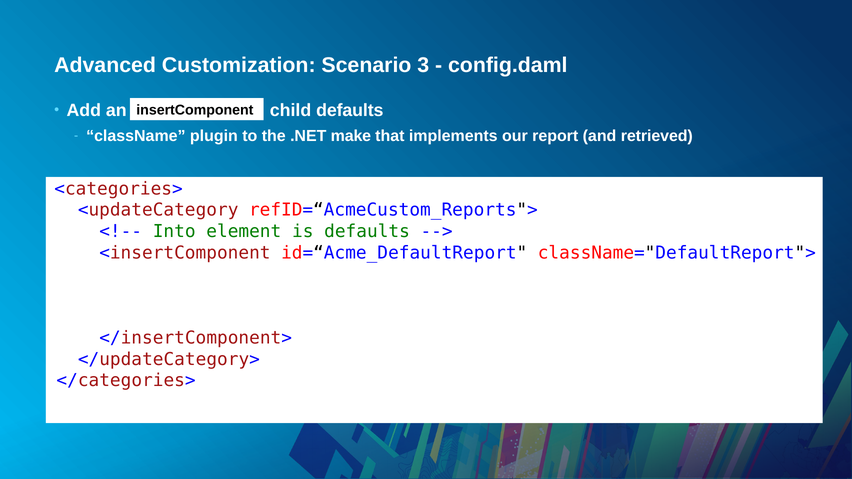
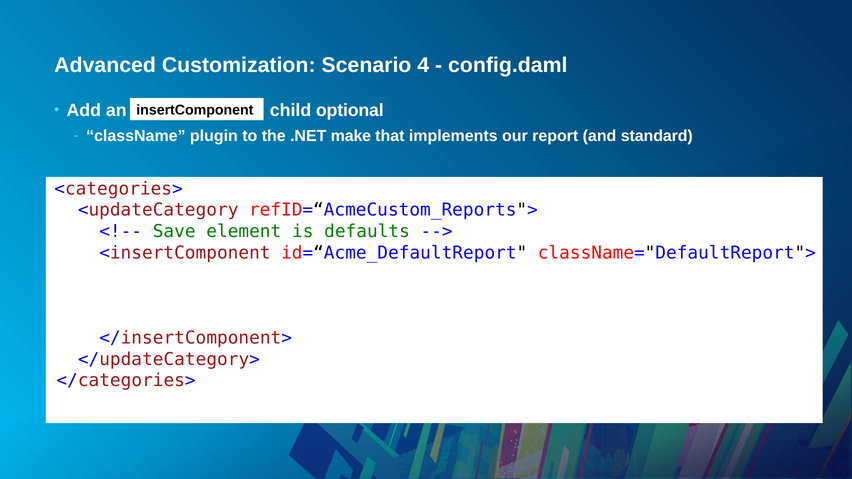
3: 3 -> 4
child defaults: defaults -> optional
retrieved: retrieved -> standard
Into: Into -> Save
